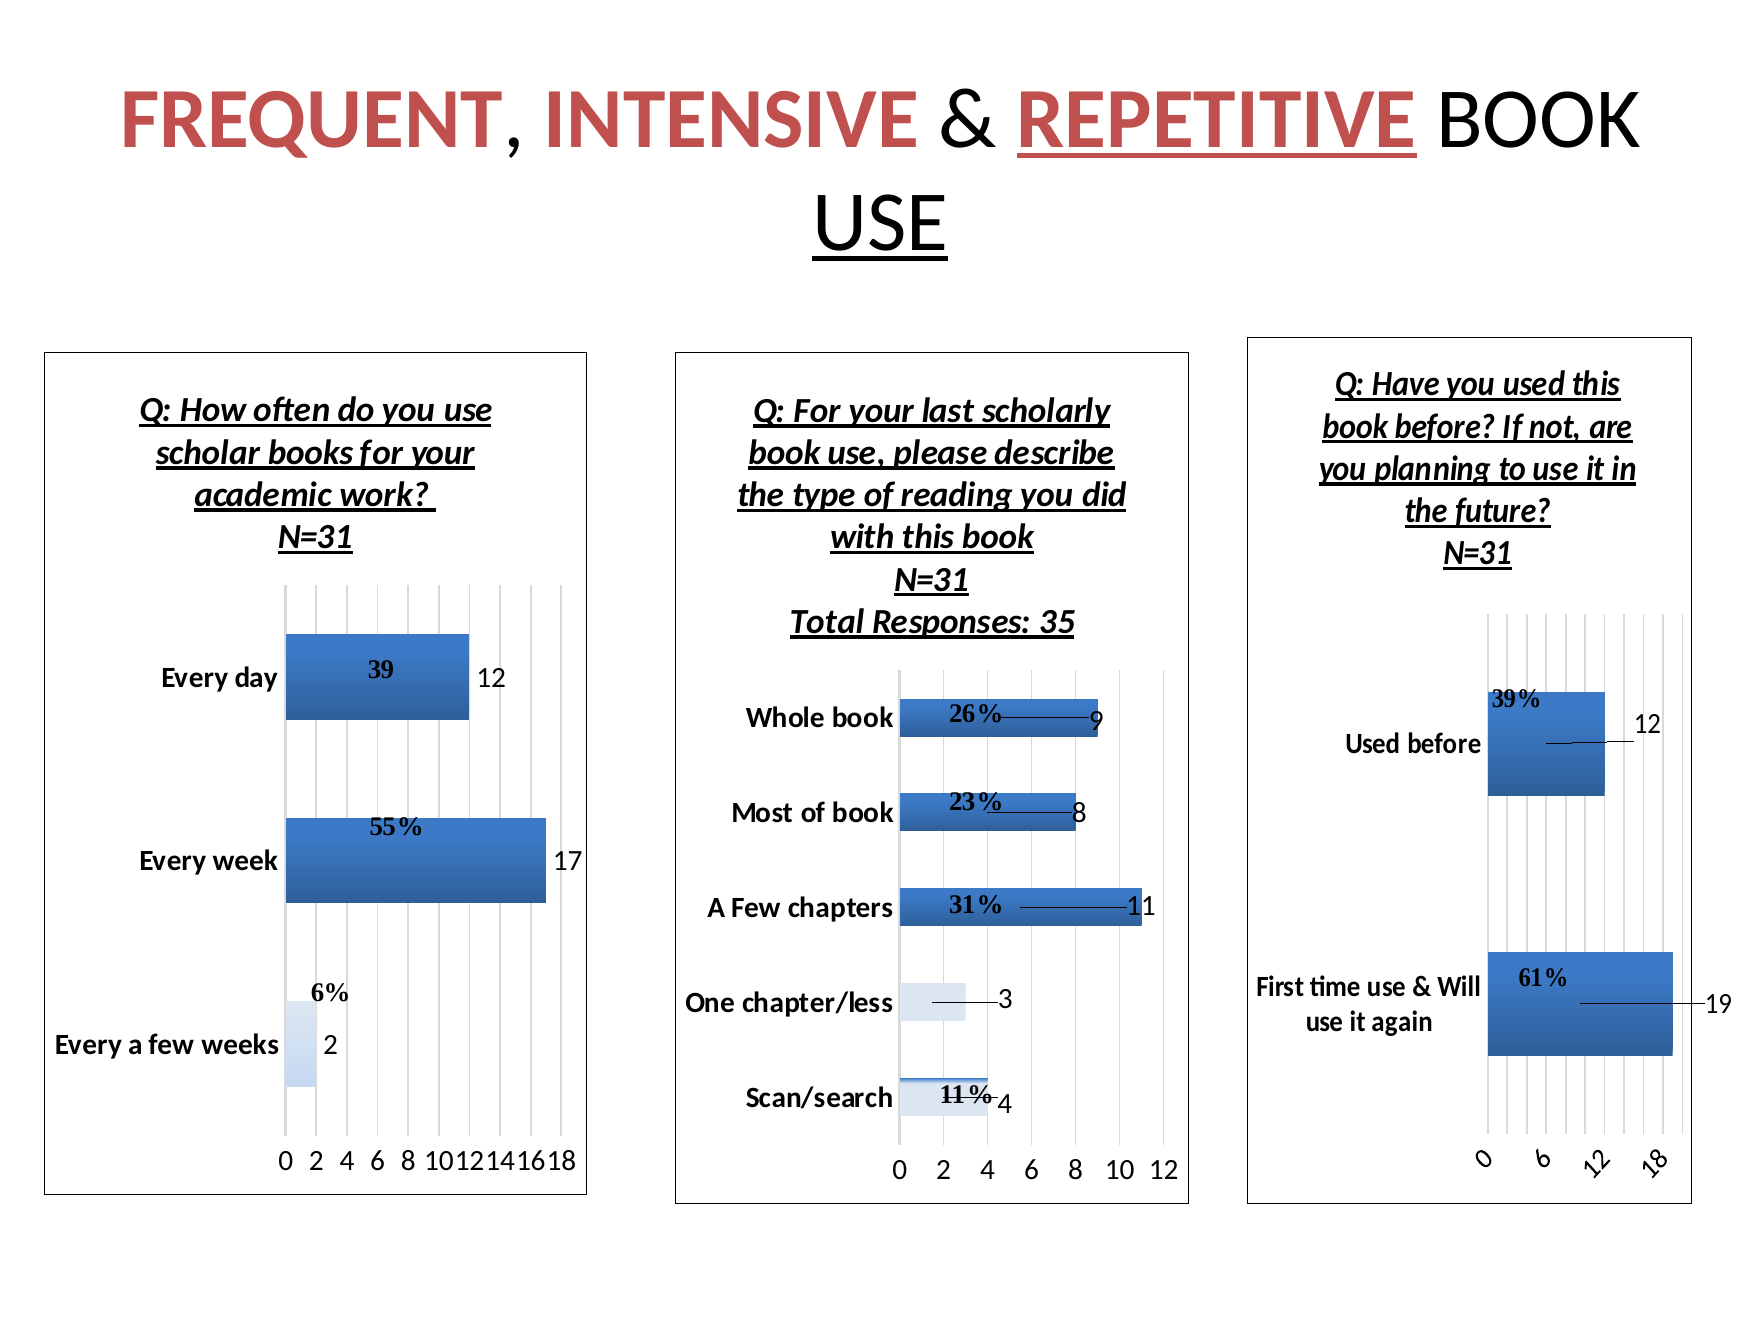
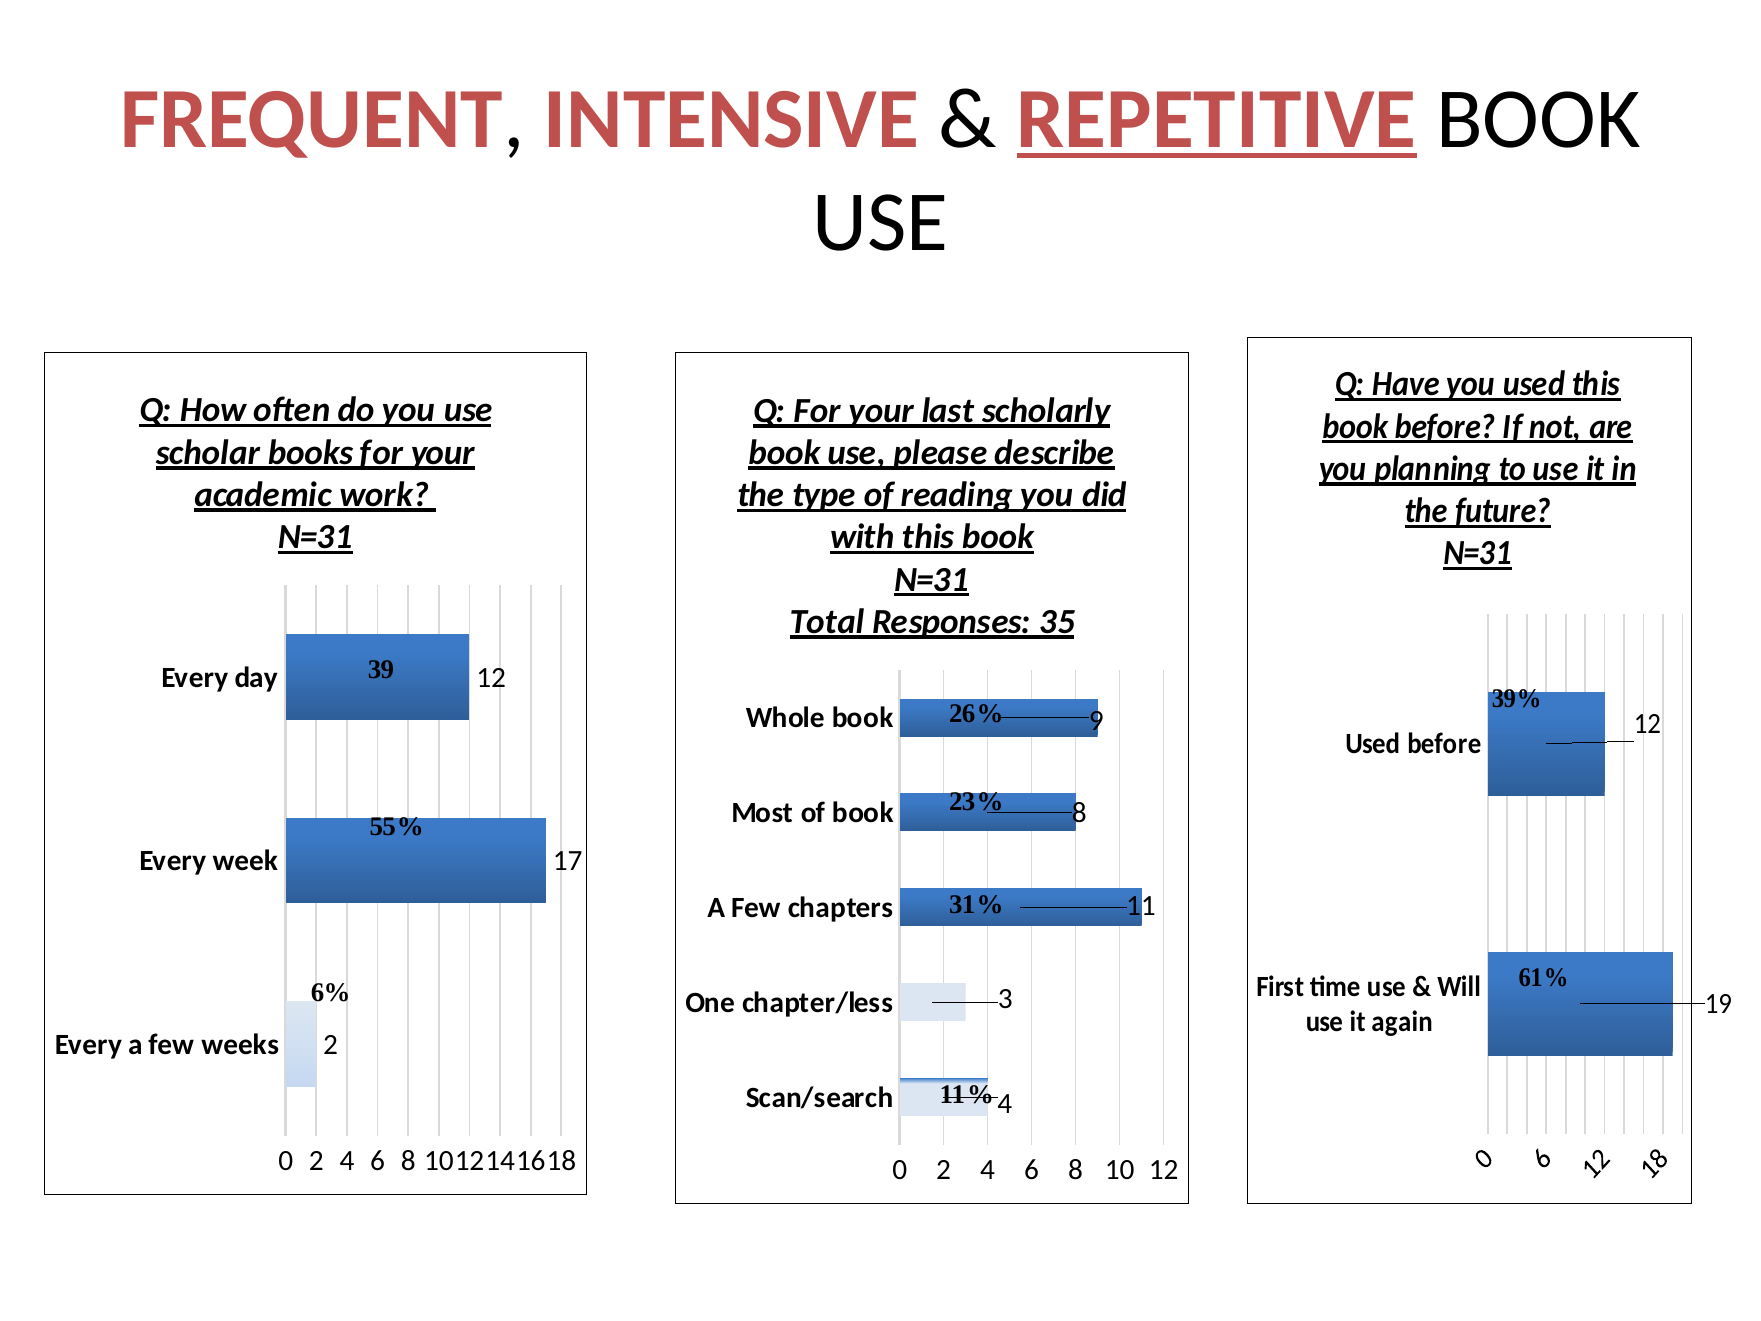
USE at (880, 222) underline: present -> none
